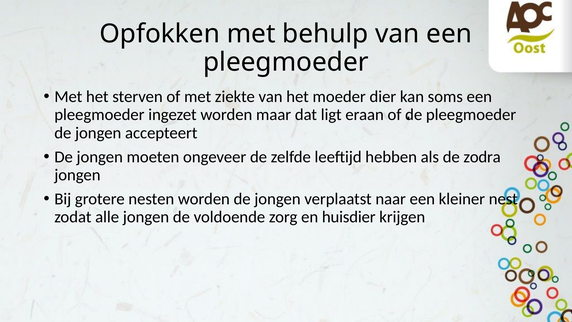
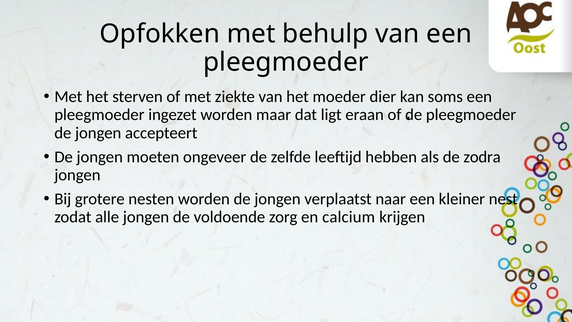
huisdier: huisdier -> calcium
